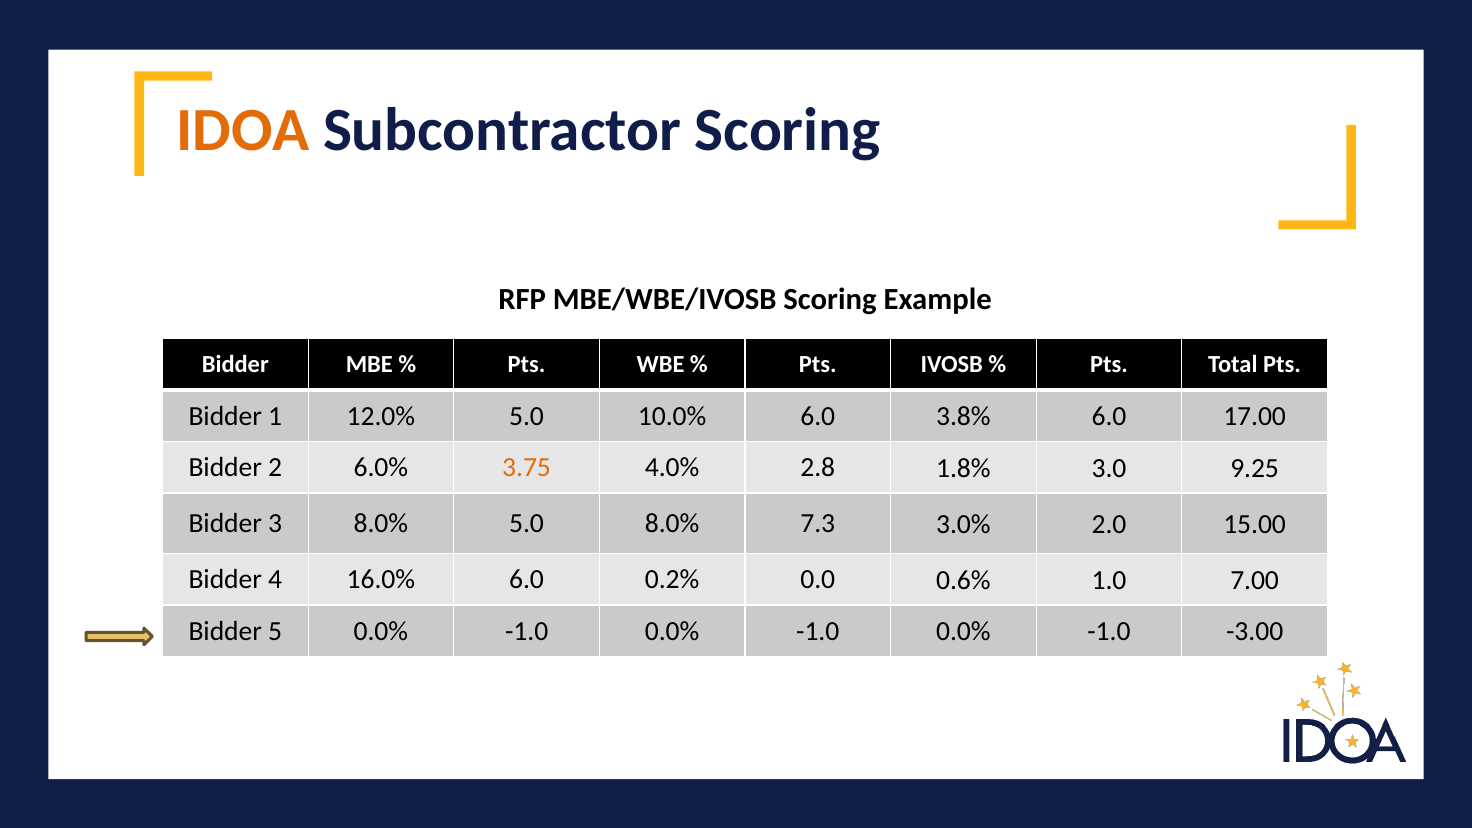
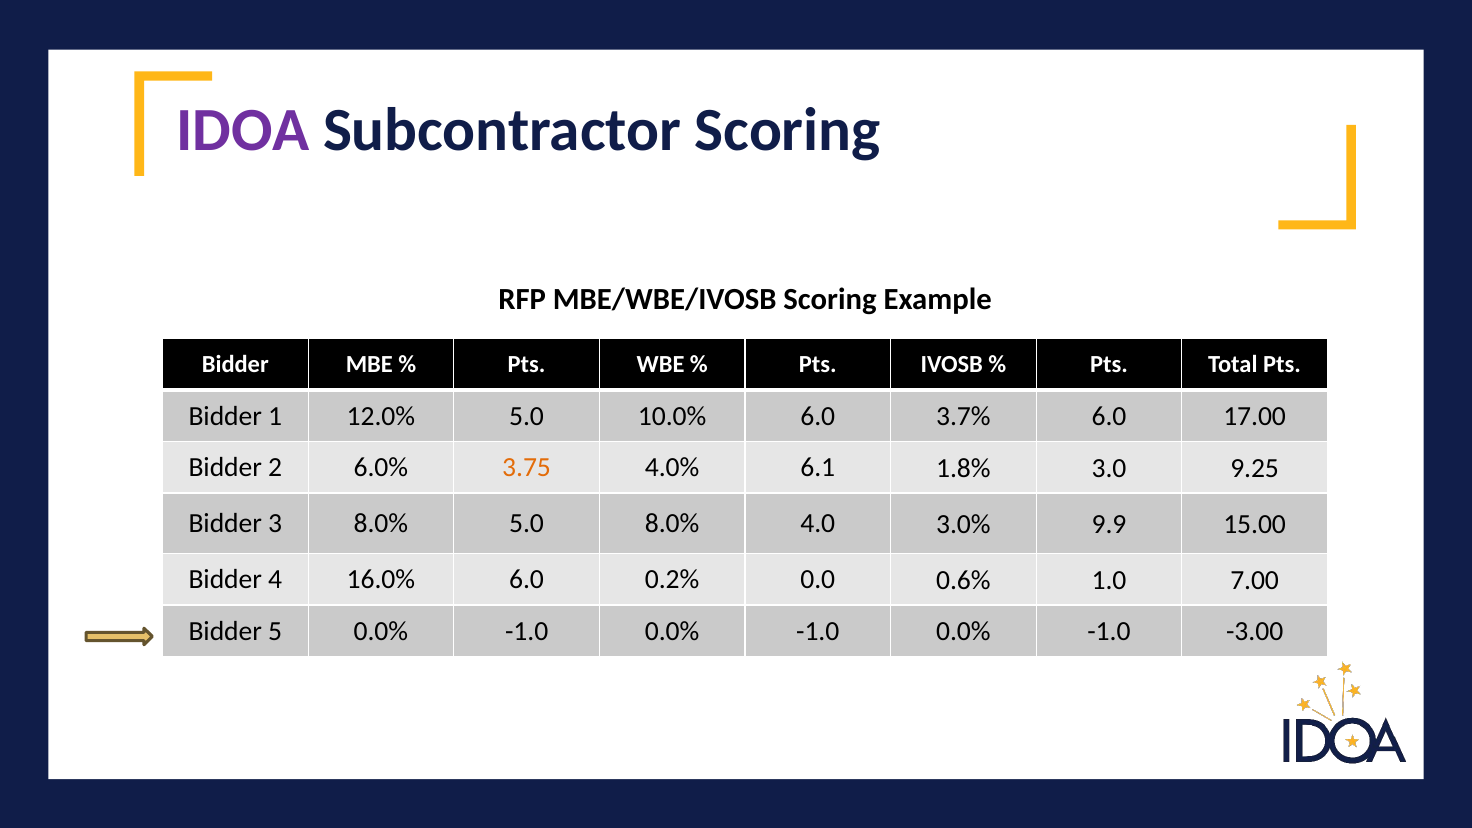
IDOA colour: orange -> purple
3.8%: 3.8% -> 3.7%
2.8: 2.8 -> 6.1
7.3: 7.3 -> 4.0
2.0: 2.0 -> 9.9
